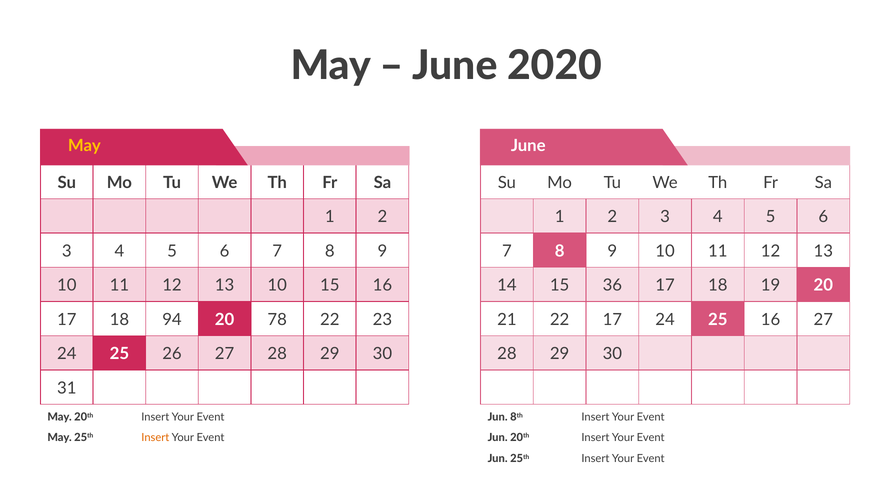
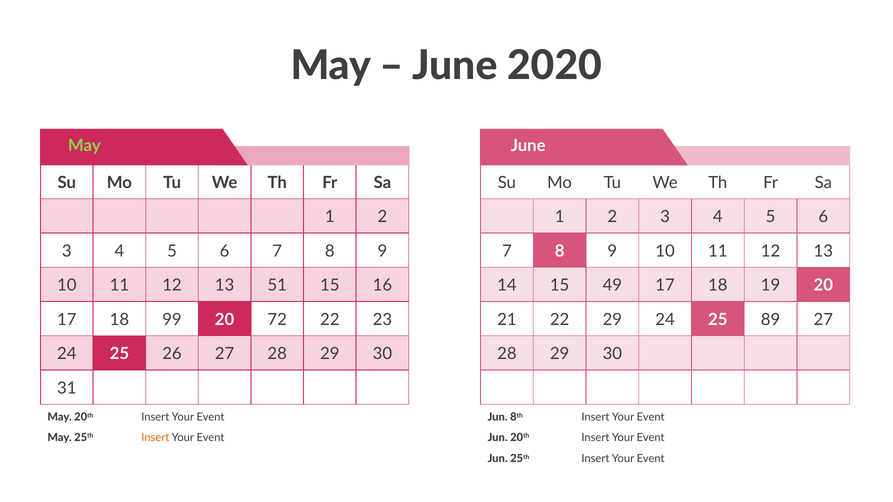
May at (84, 146) colour: yellow -> light green
13 10: 10 -> 51
36: 36 -> 49
94: 94 -> 99
78: 78 -> 72
22 17: 17 -> 29
25 16: 16 -> 89
